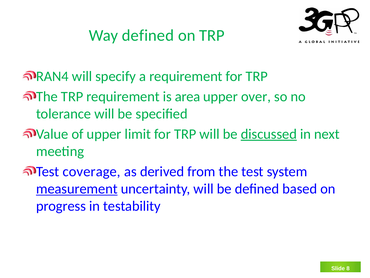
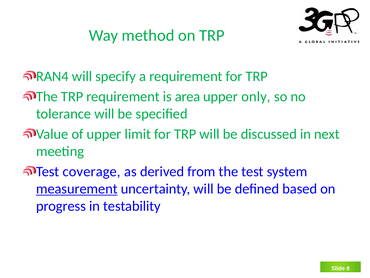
Way defined: defined -> method
over: over -> only
discussed underline: present -> none
